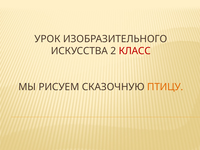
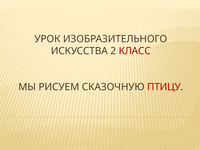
ПТИЦУ colour: orange -> red
